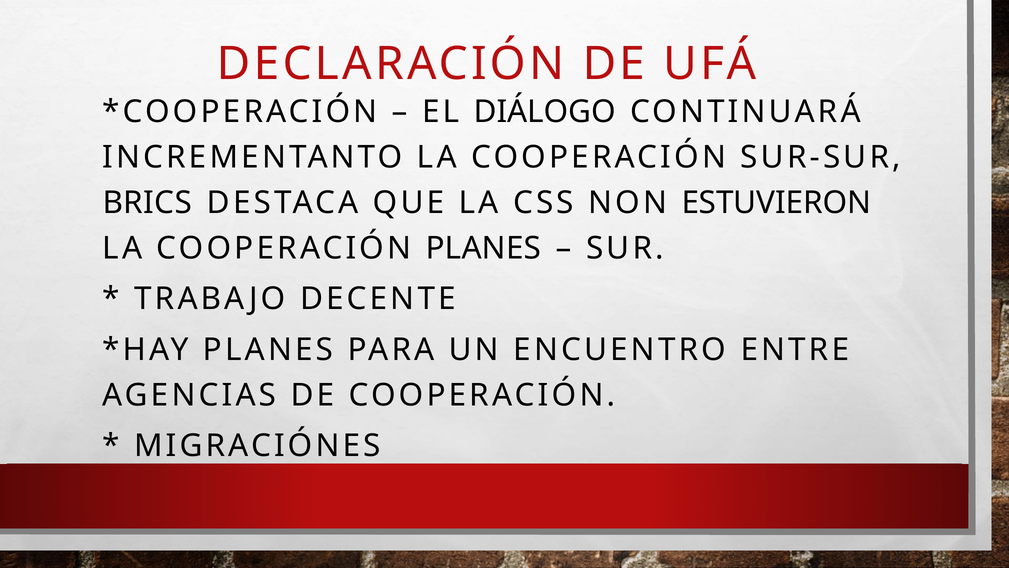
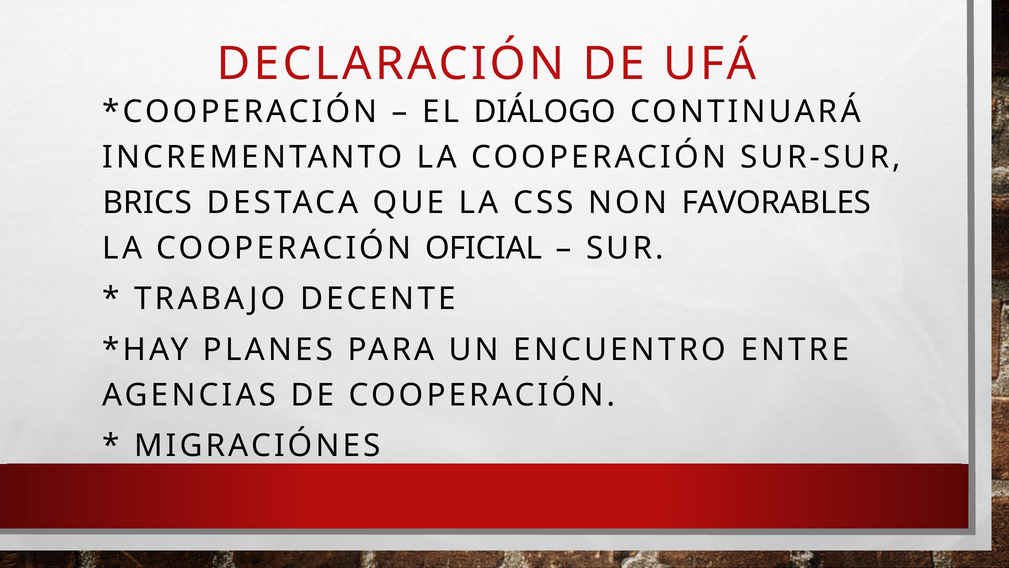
ESTUVIERON: ESTUVIERON -> FAVORABLES
COOPERACIÓN PLANES: PLANES -> OFICIAL
